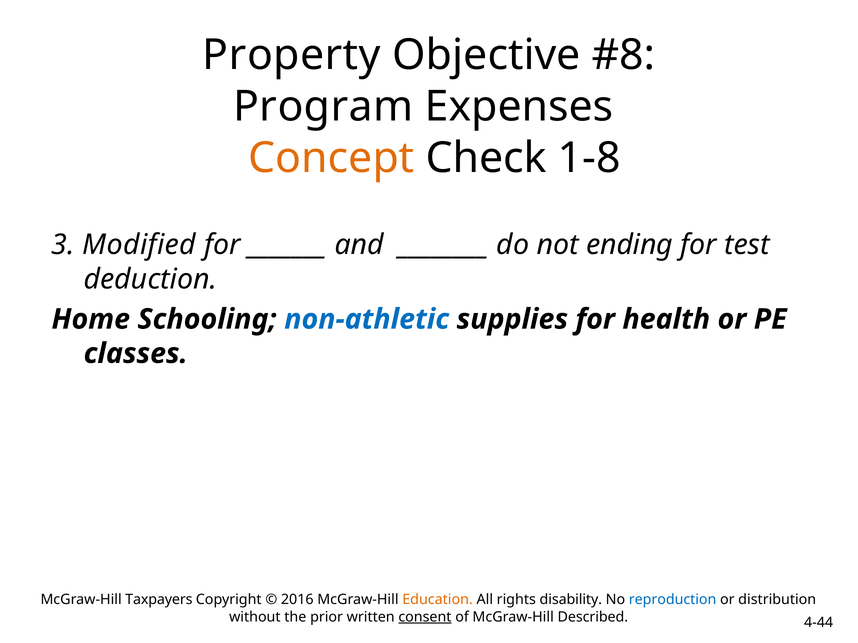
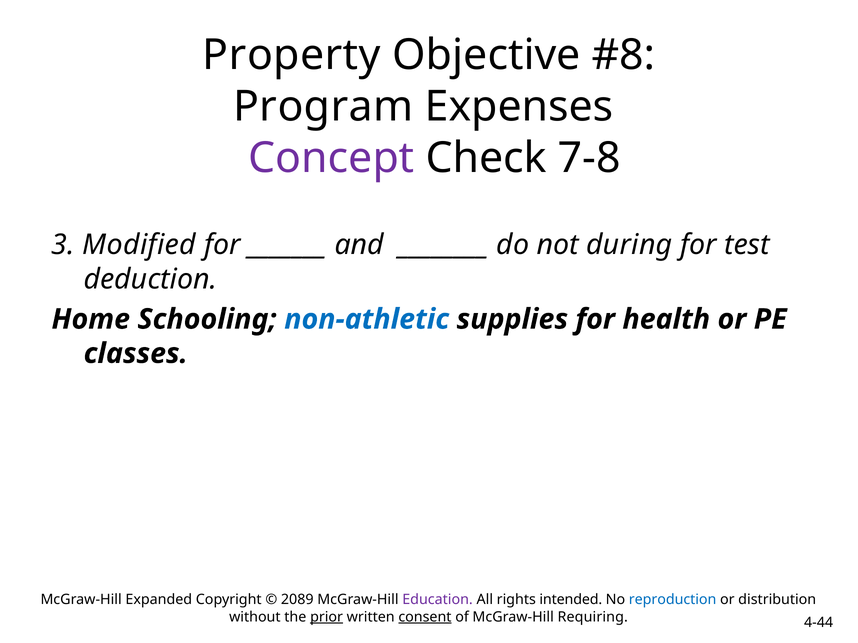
Concept colour: orange -> purple
1-8: 1-8 -> 7-8
ending: ending -> during
Taxpayers: Taxpayers -> Expanded
2016: 2016 -> 2089
Education colour: orange -> purple
disability: disability -> intended
prior underline: none -> present
Described: Described -> Requiring
